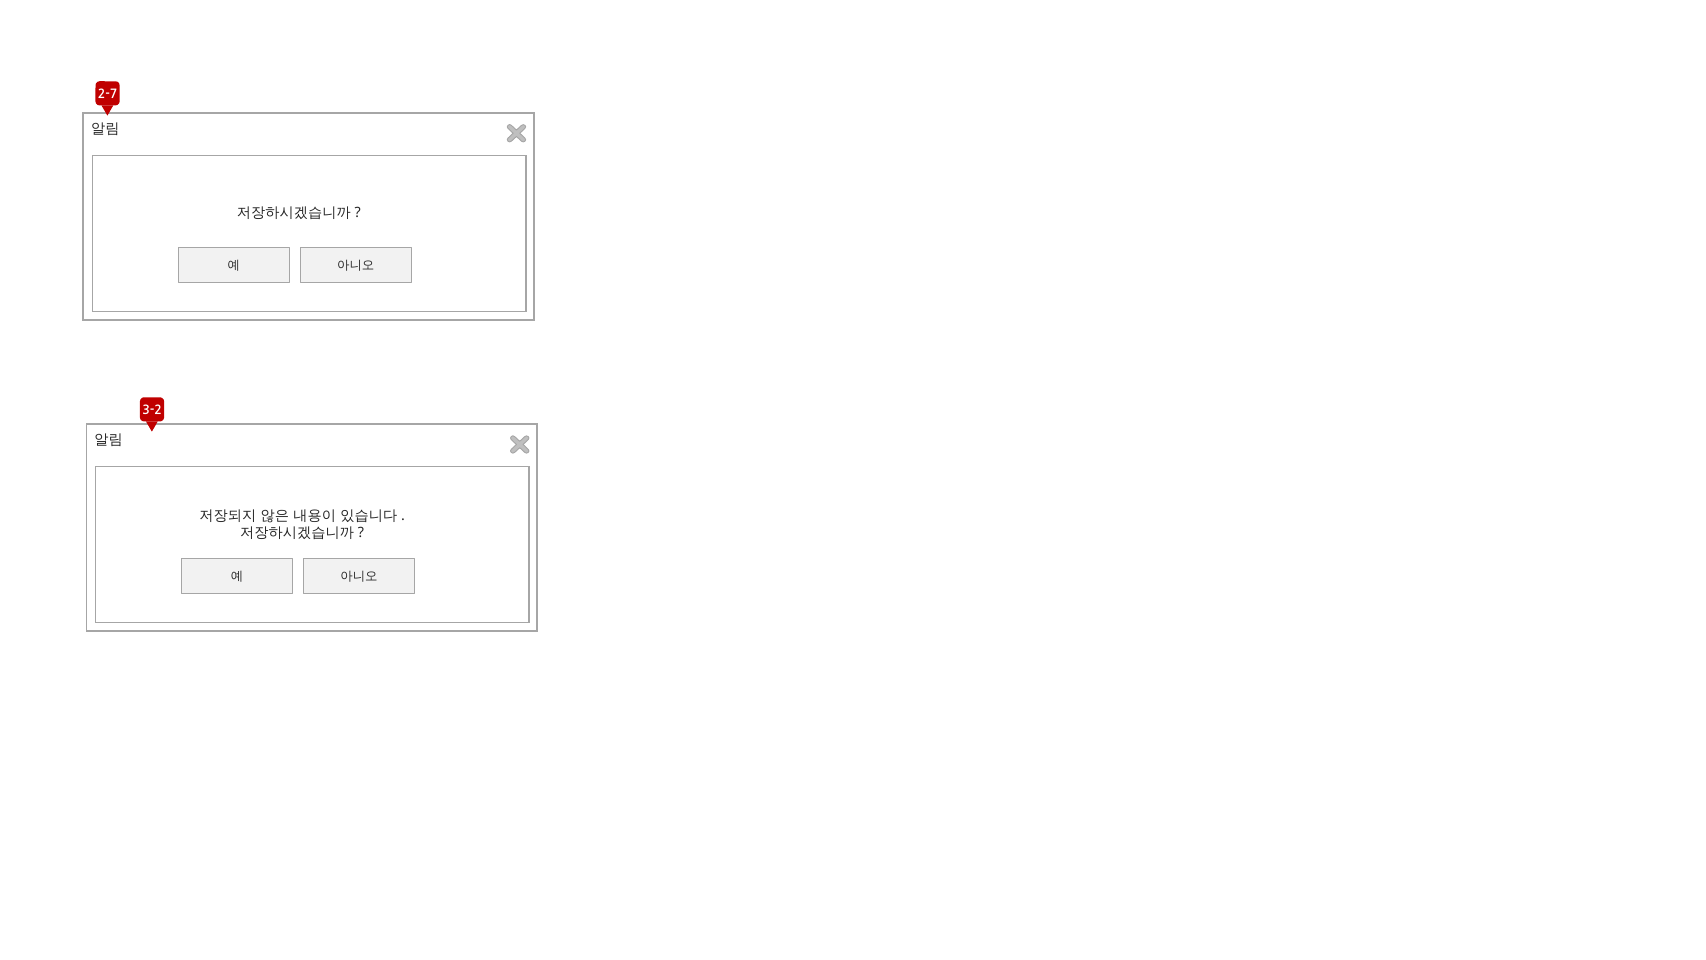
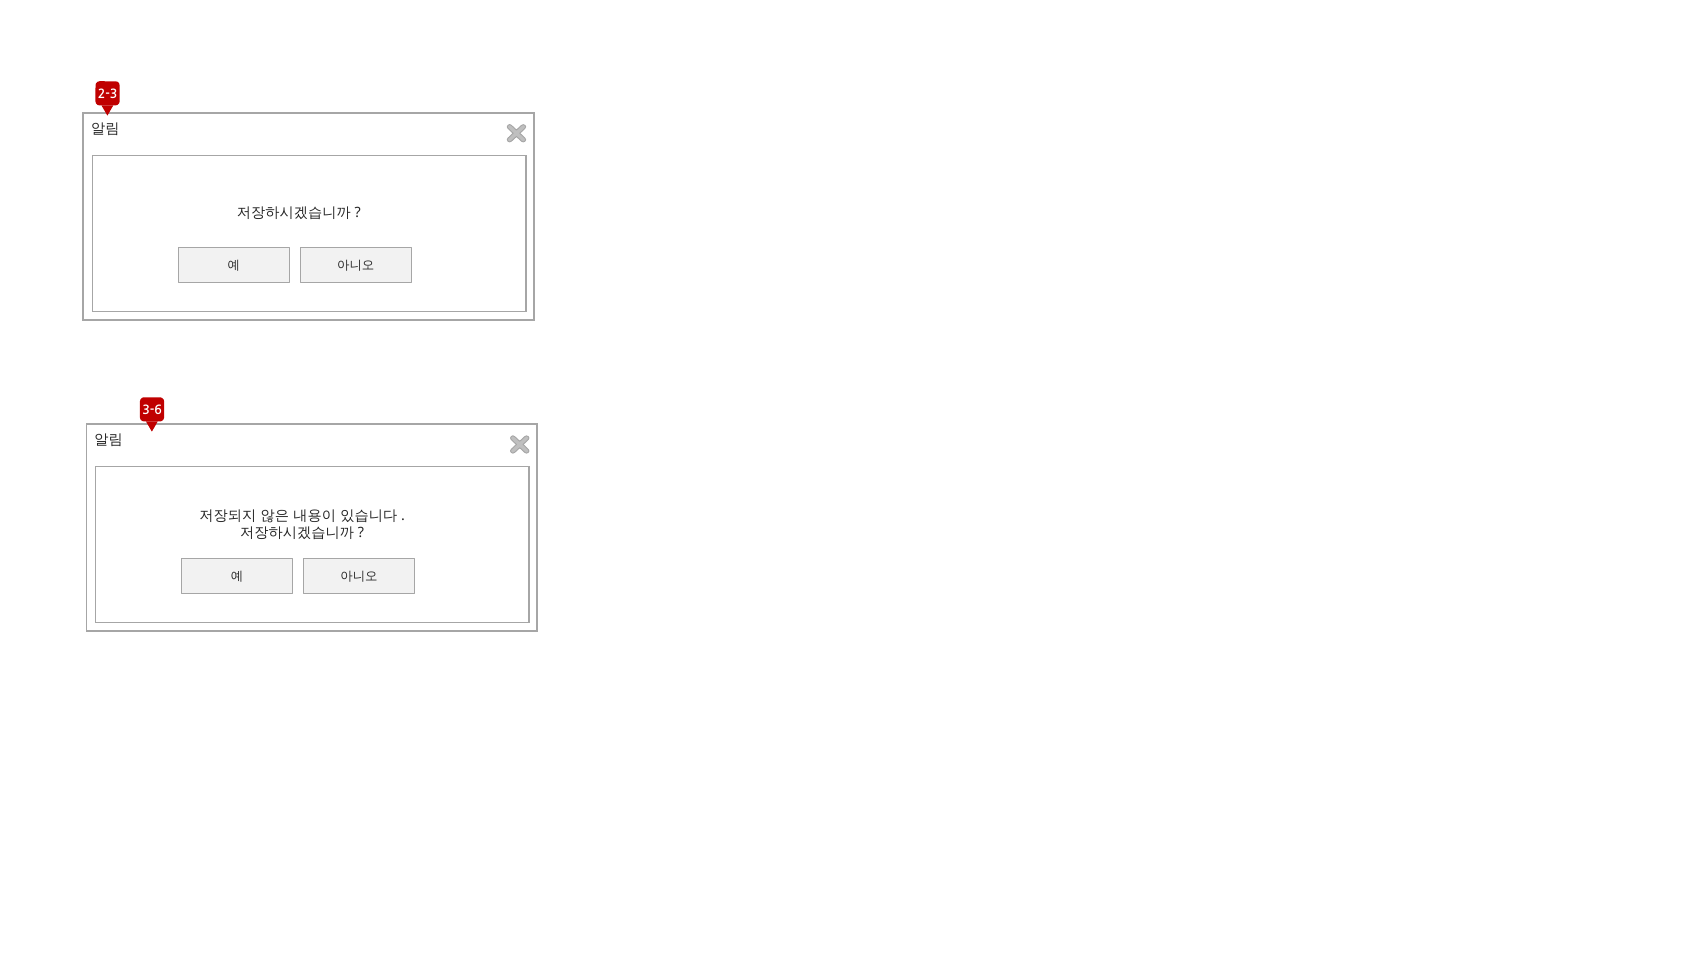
2-7: 2-7 -> 2-3
3-2: 3-2 -> 3-6
